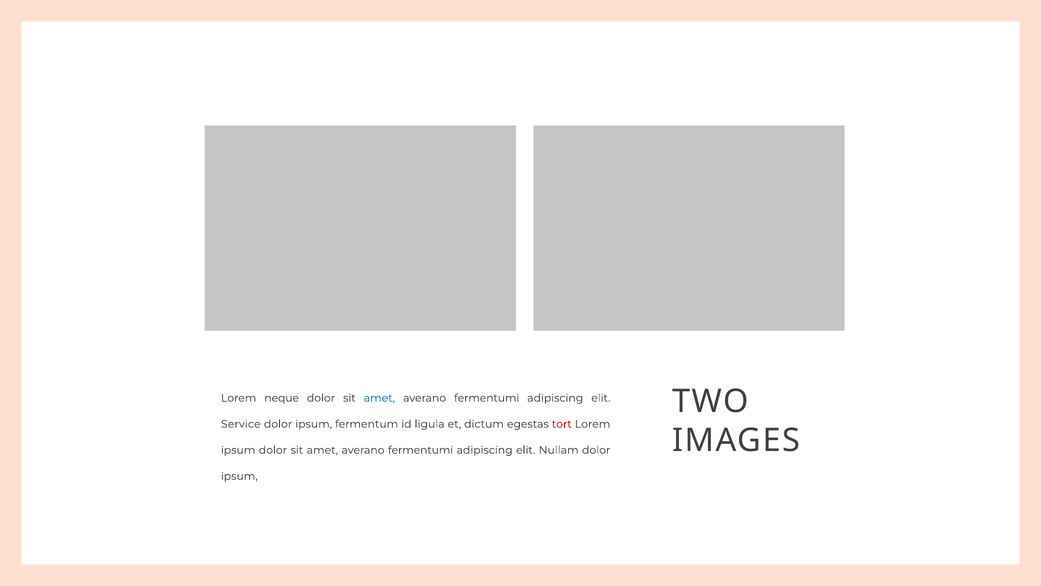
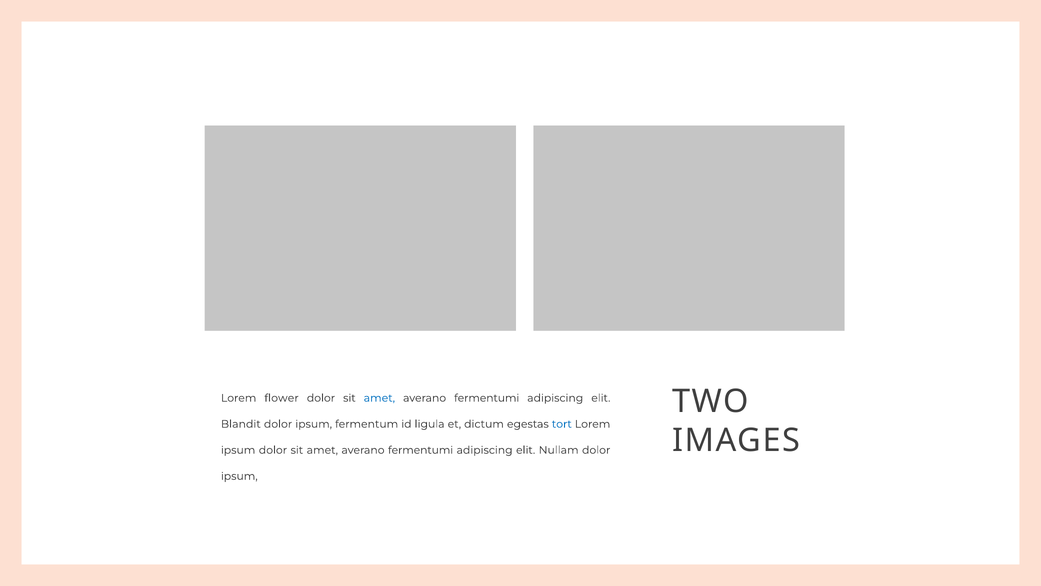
neque: neque -> flower
Service: Service -> Blandit
tort colour: red -> blue
